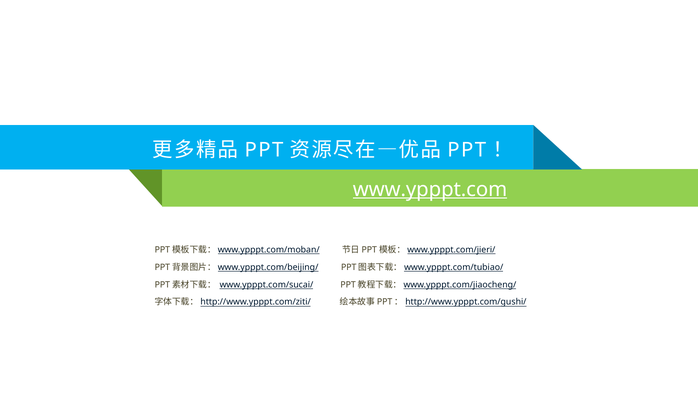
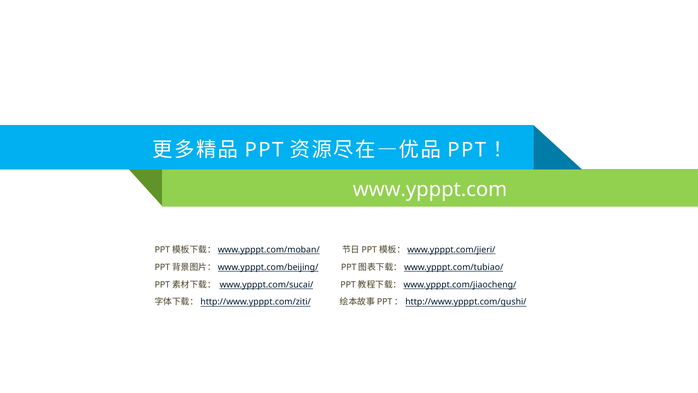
www.ypppt.com underline: present -> none
